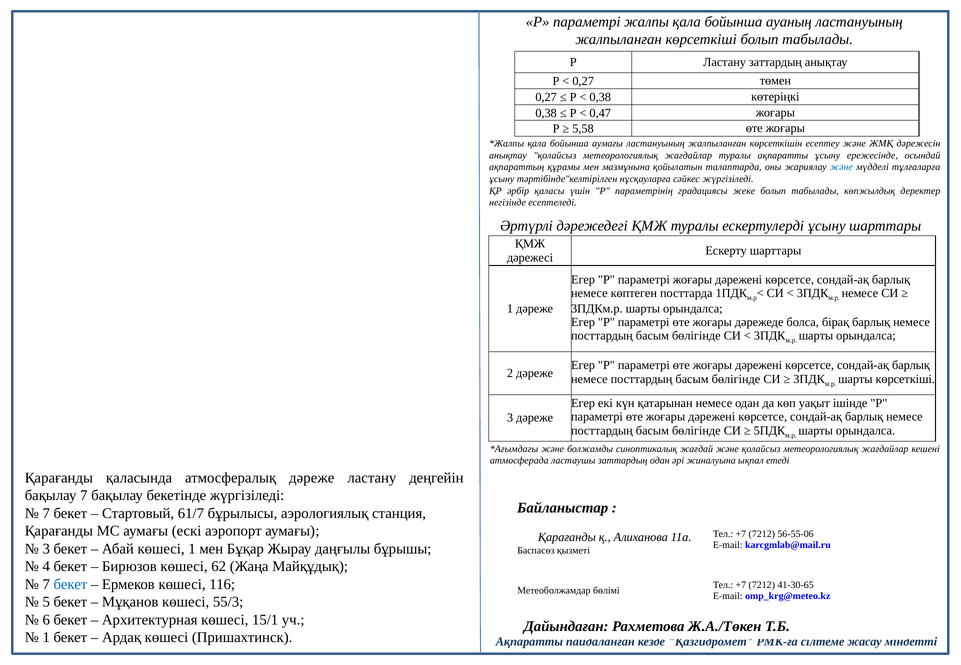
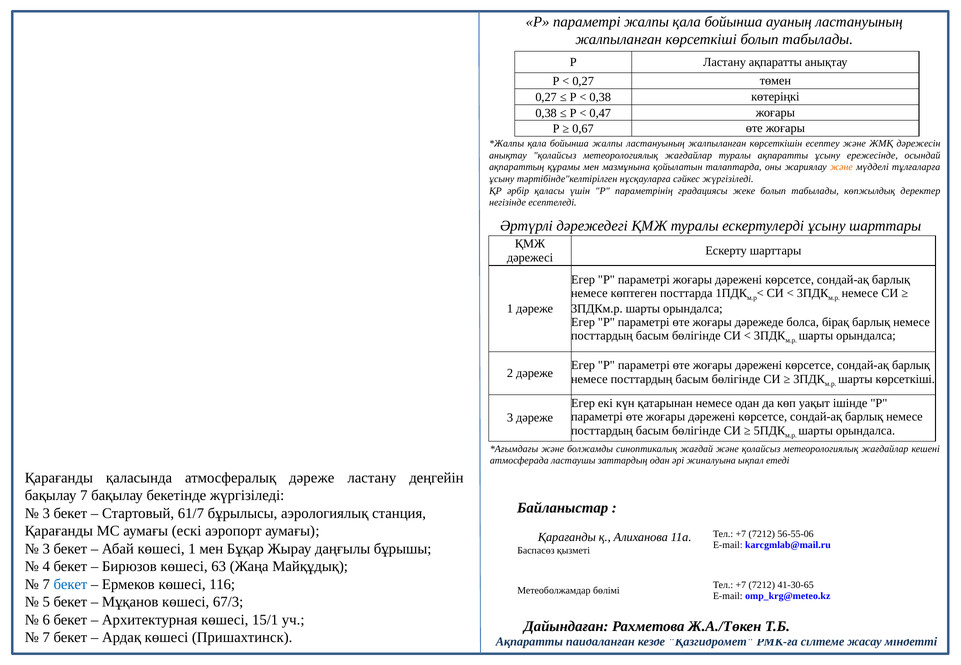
Ластану заттардың: заттардың -> ақпаратты
5,58: 5,58 -> 0,67
бойынша аумағы: аумағы -> жалпы
және at (841, 167) colour: blue -> orange
7 at (46, 514): 7 -> 3
62: 62 -> 63
55/3: 55/3 -> 67/3
1 at (46, 638): 1 -> 7
